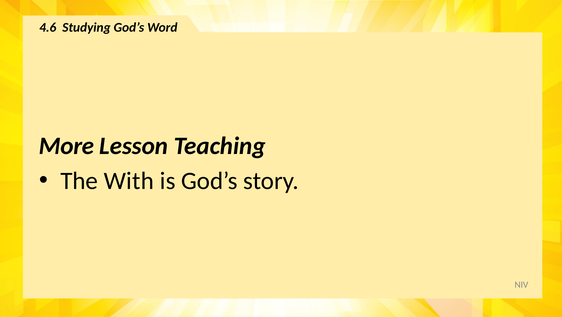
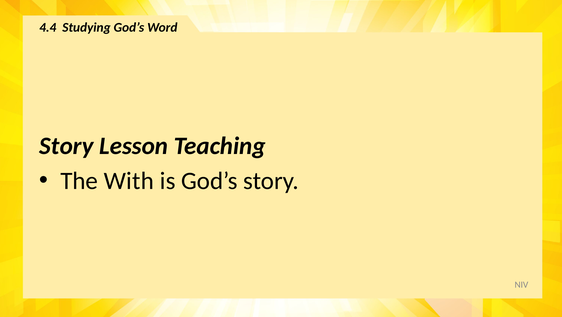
4.6: 4.6 -> 4.4
More at (67, 146): More -> Story
